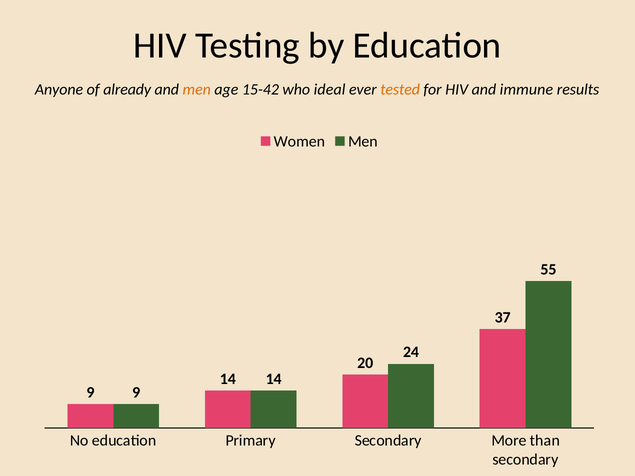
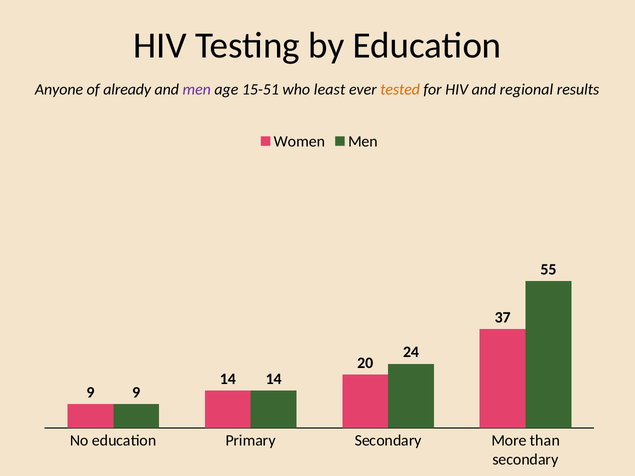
men at (197, 90) colour: orange -> purple
15-42: 15-42 -> 15-51
ideal: ideal -> least
immune: immune -> regional
